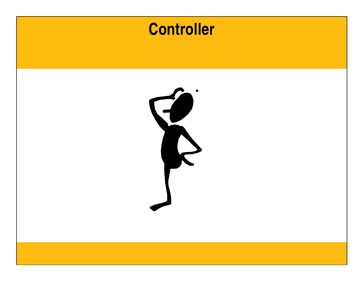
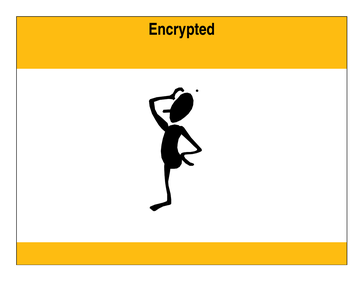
Controller: Controller -> Encrypted
